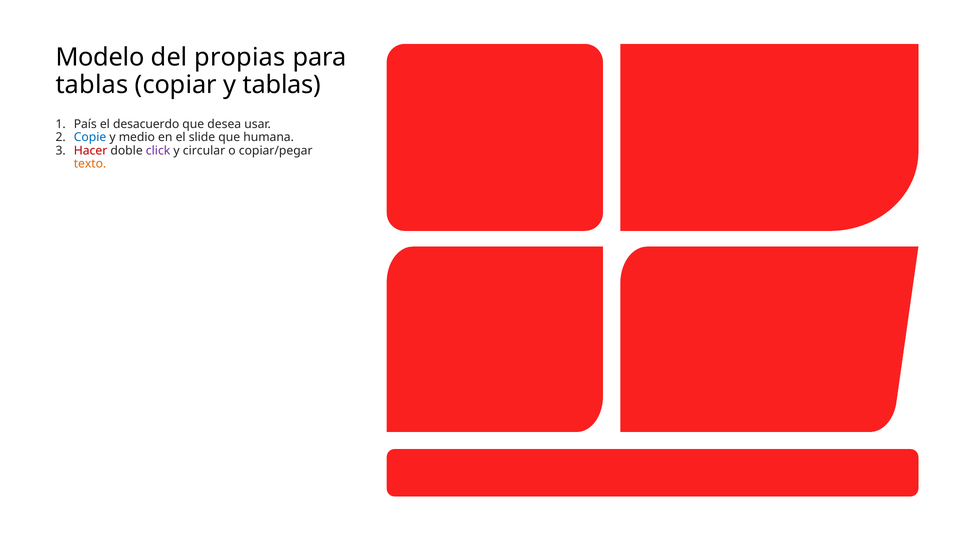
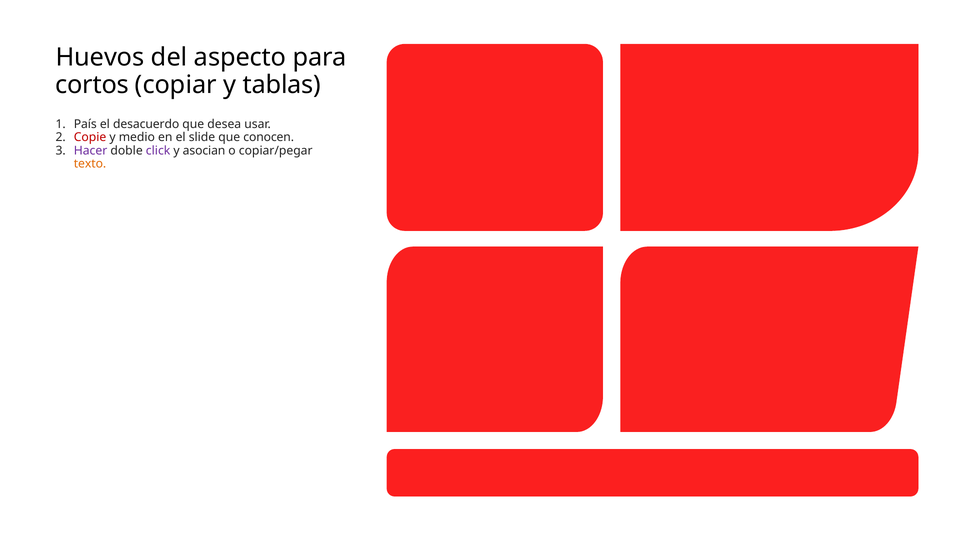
Modelo: Modelo -> Huevos
propias: propias -> aspecto
tablas at (92, 85): tablas -> cortos
Copie colour: blue -> red
humana: humana -> conocen
Hacer colour: red -> purple
circular: circular -> asocian
